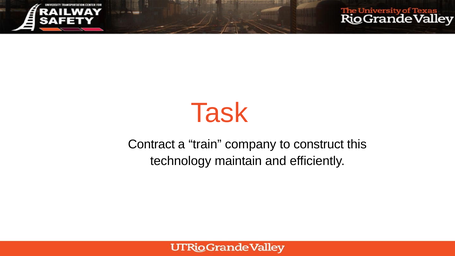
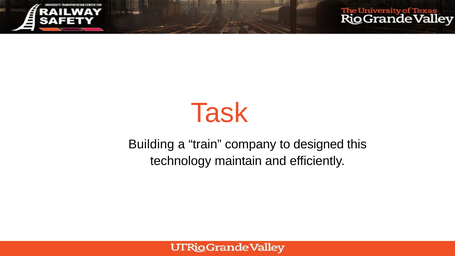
Contract: Contract -> Building
construct: construct -> designed
